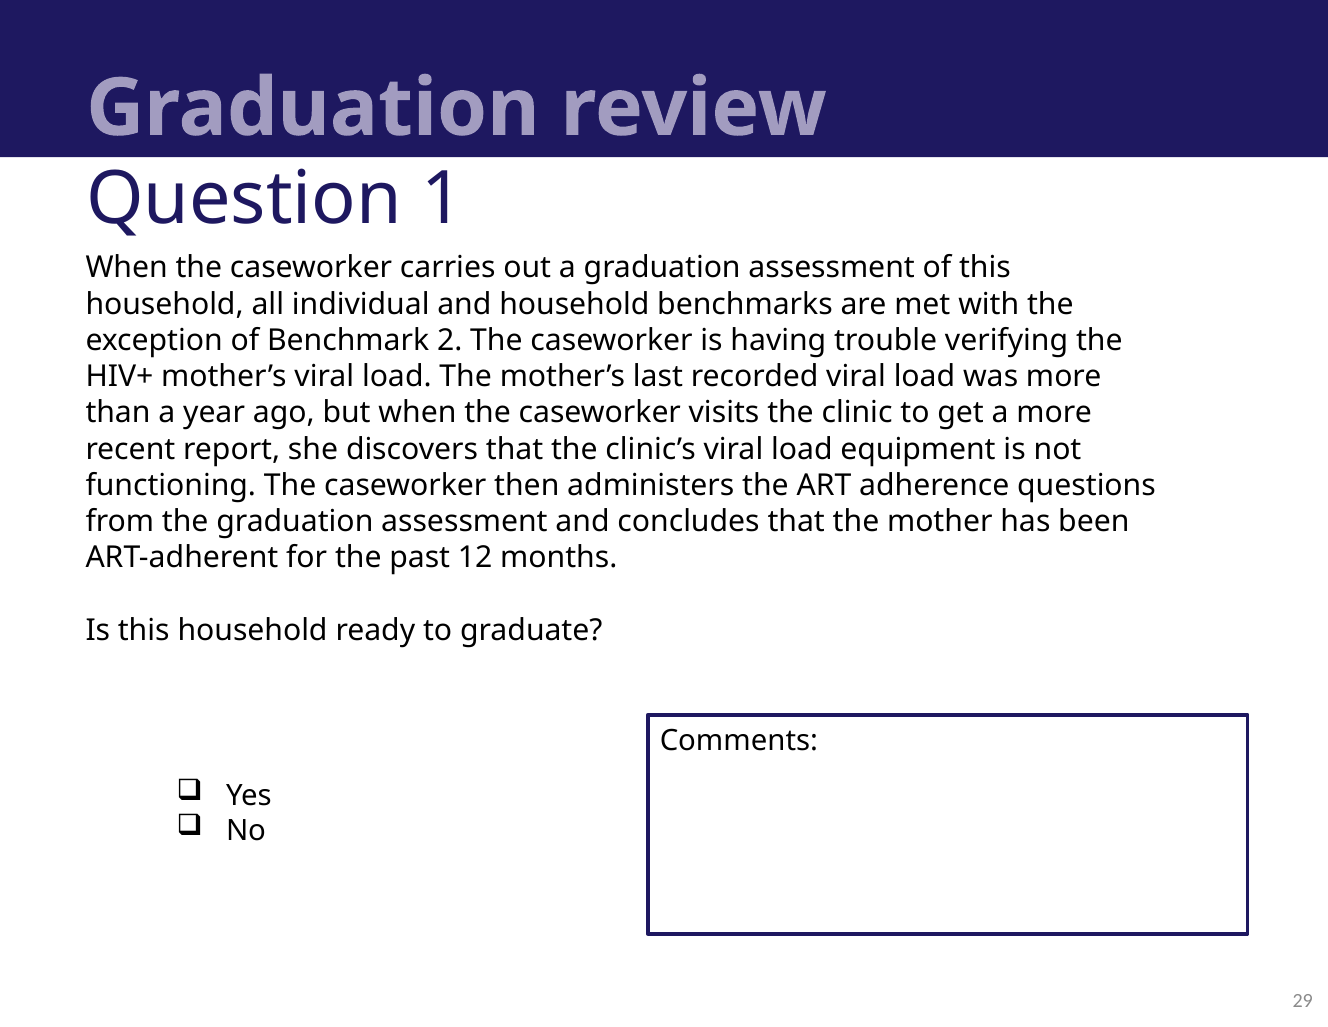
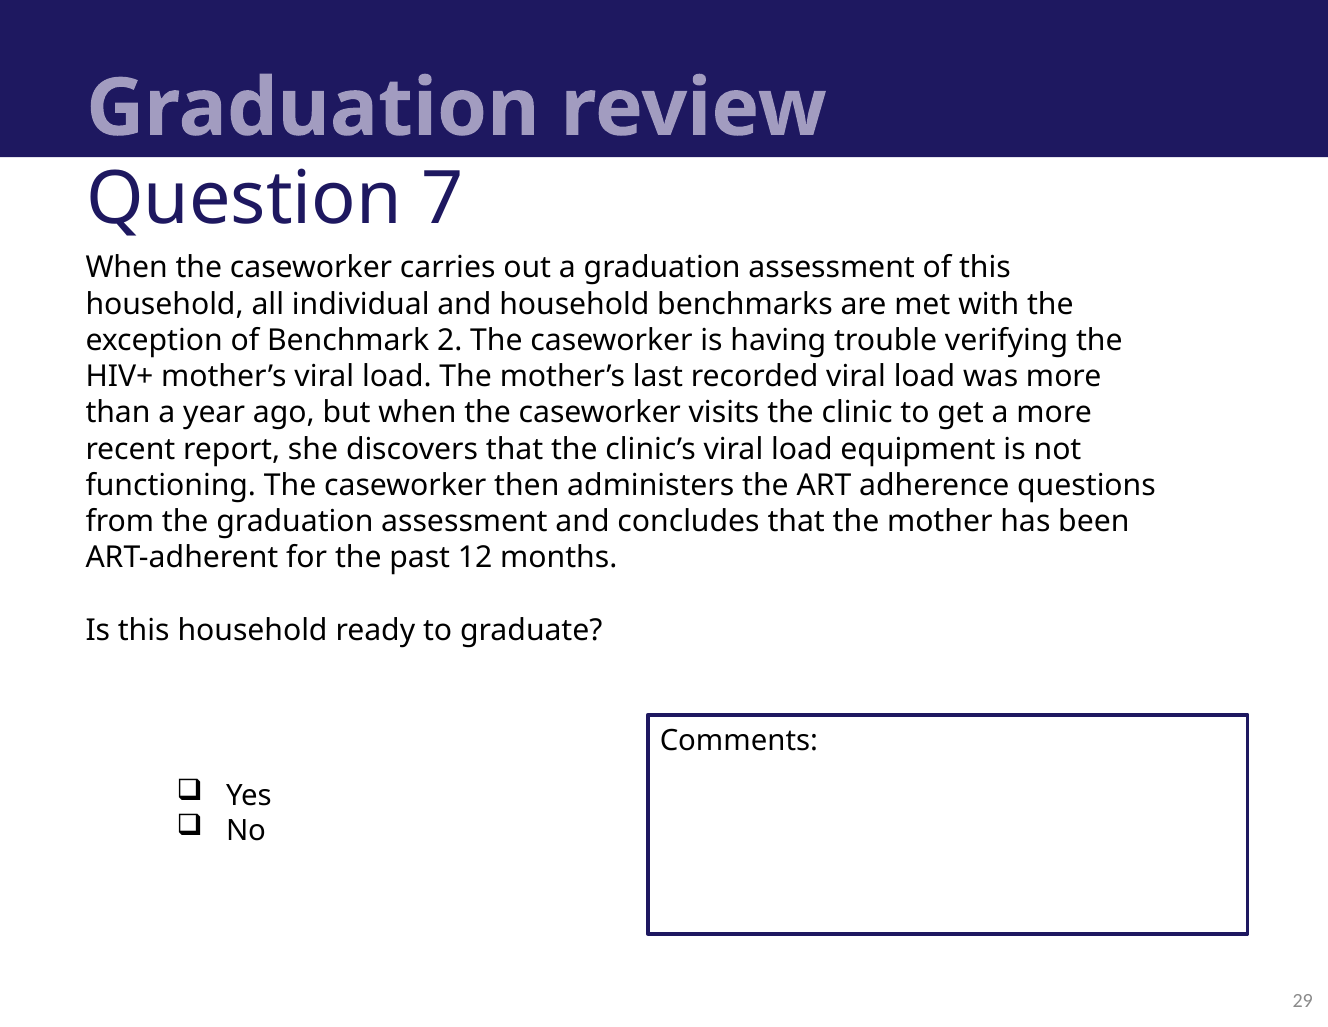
1: 1 -> 7
